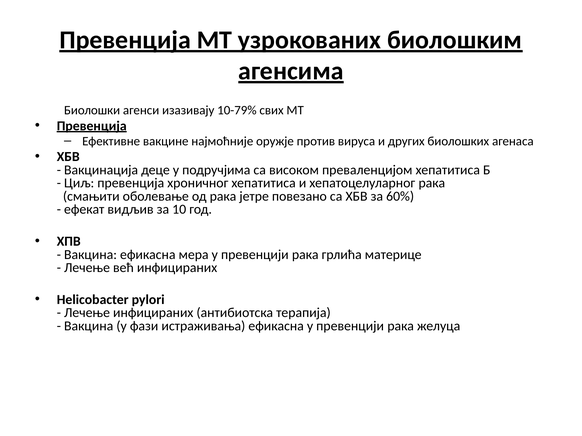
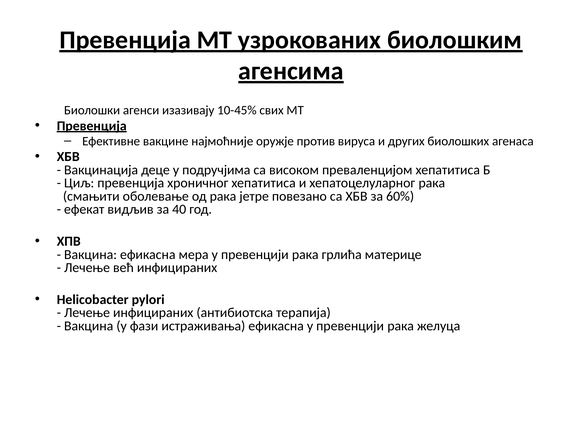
10-79%: 10-79% -> 10-45%
10: 10 -> 40
